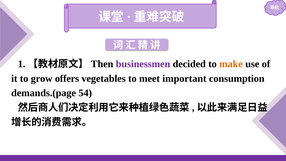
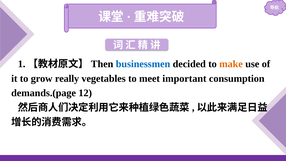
businessmen colour: purple -> blue
offers: offers -> really
54: 54 -> 12
